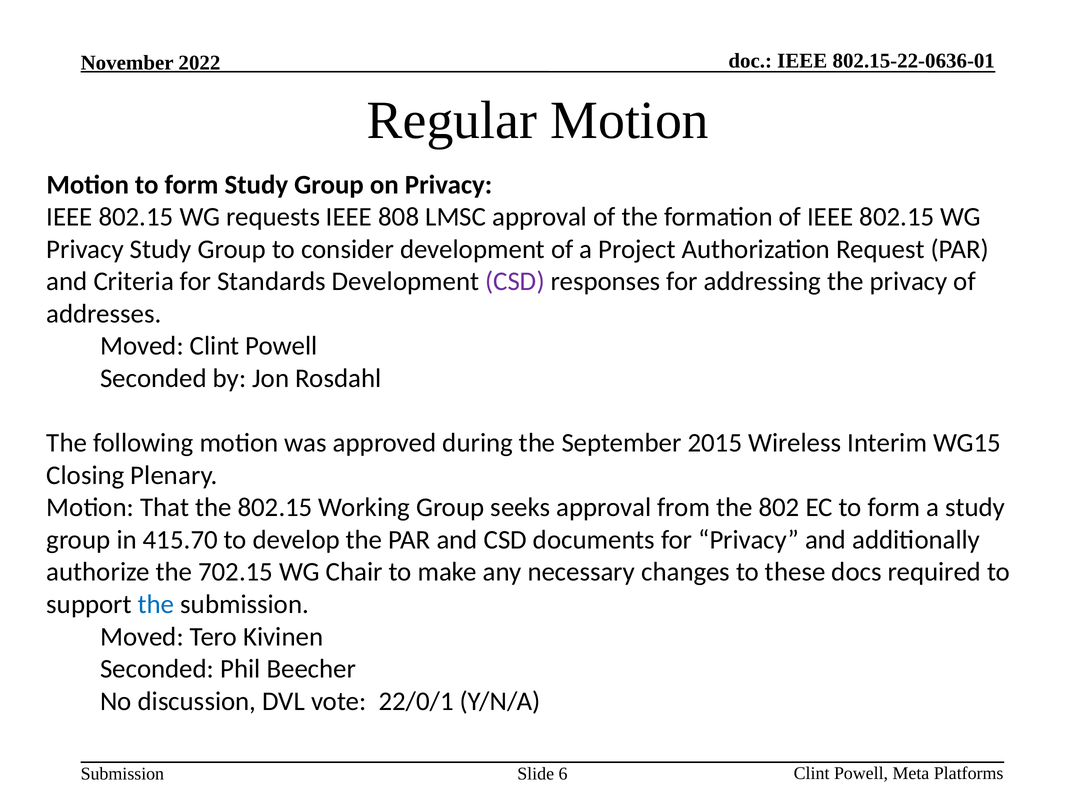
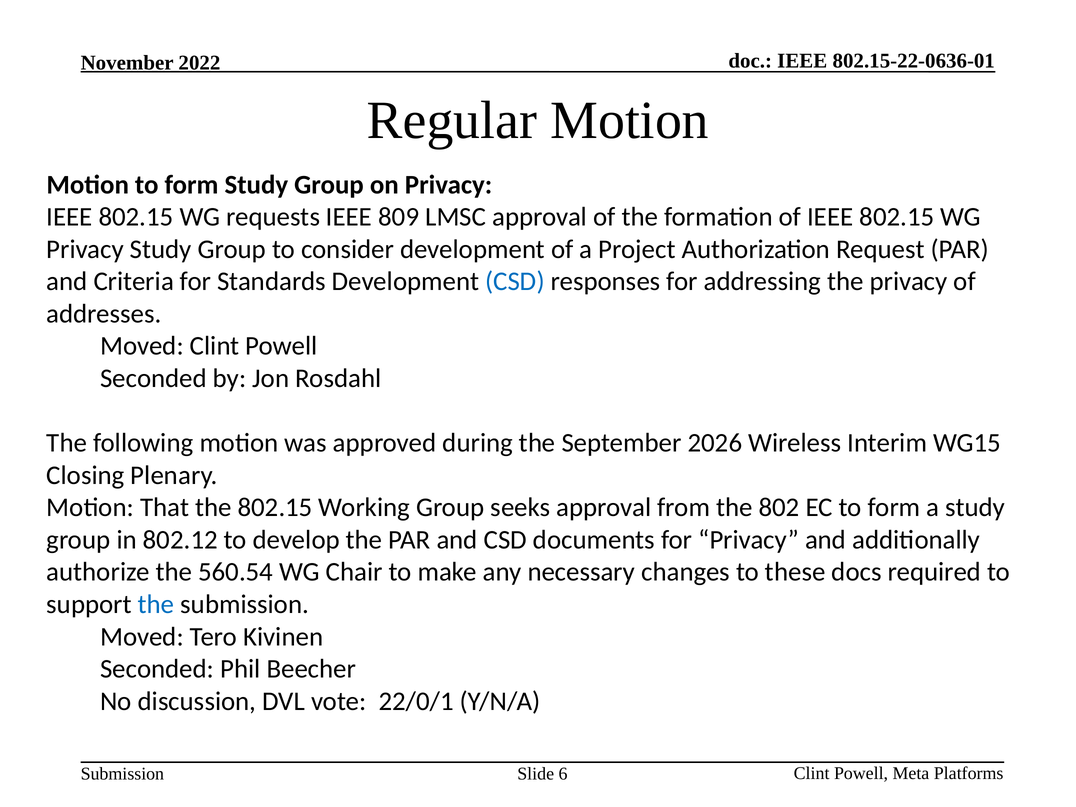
808: 808 -> 809
CSD at (515, 282) colour: purple -> blue
2015: 2015 -> 2026
415.70: 415.70 -> 802.12
702.15: 702.15 -> 560.54
